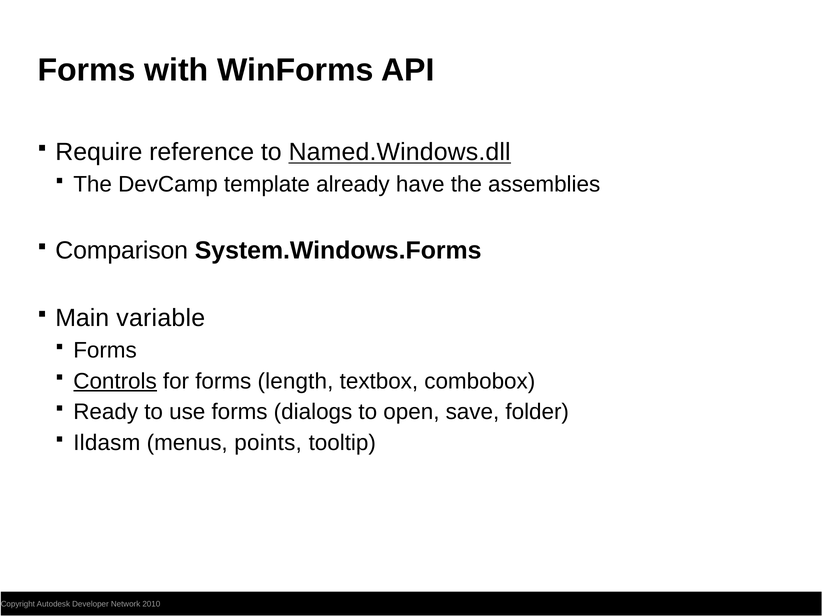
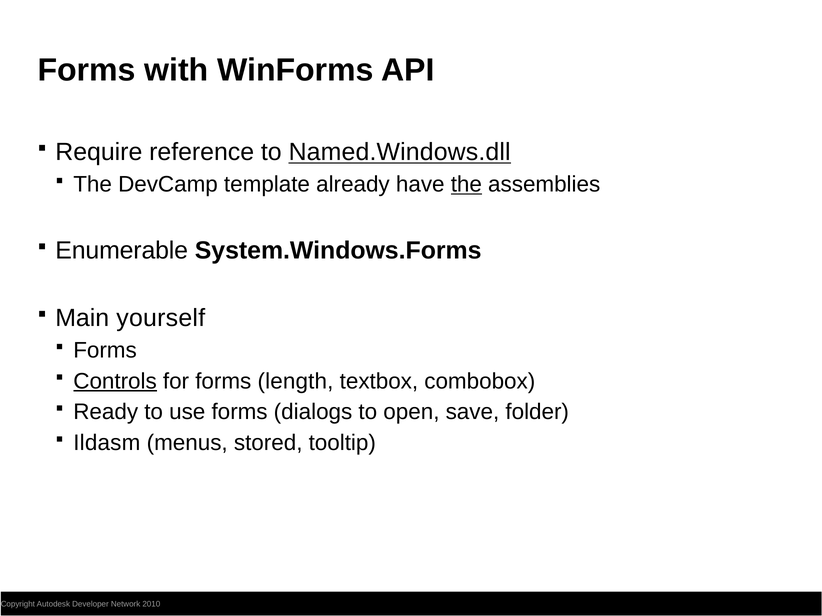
the at (466, 184) underline: none -> present
Comparison: Comparison -> Enumerable
variable: variable -> yourself
points: points -> stored
